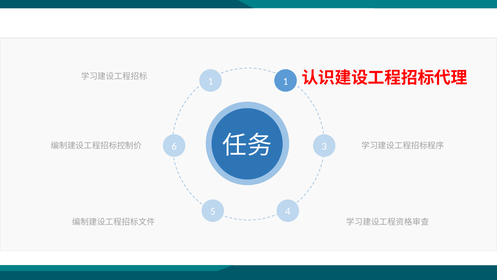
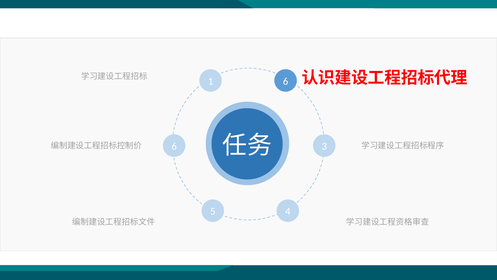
1 1: 1 -> 6
